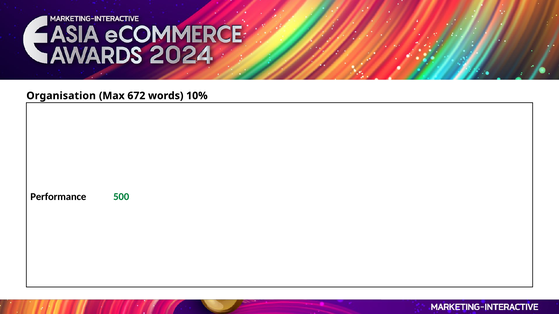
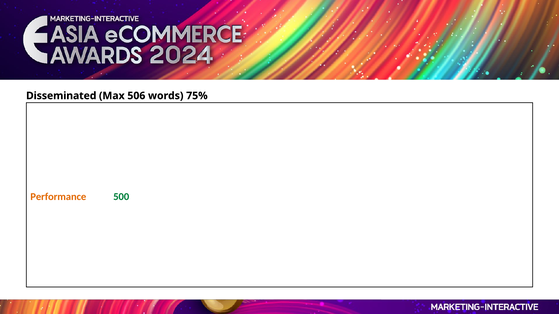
Organisation: Organisation -> Disseminated
672: 672 -> 506
10%: 10% -> 75%
Performance colour: black -> orange
